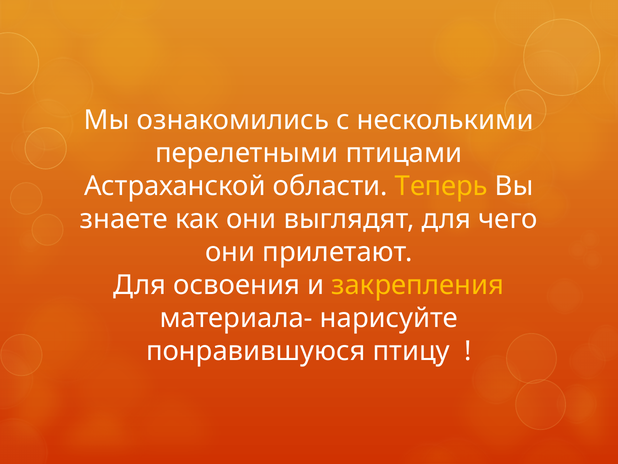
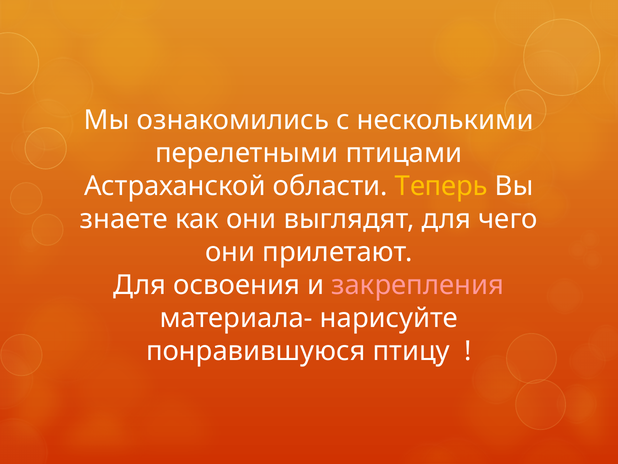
закрепления colour: yellow -> pink
